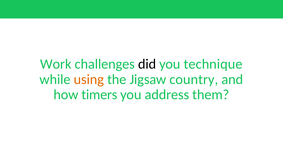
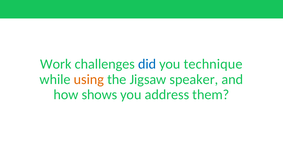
did colour: black -> blue
country: country -> speaker
timers: timers -> shows
